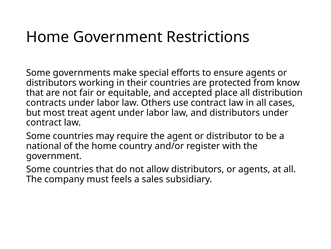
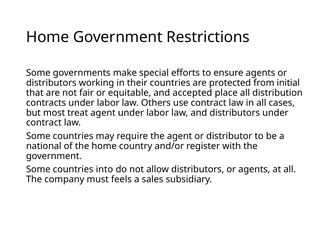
know: know -> initial
countries that: that -> into
